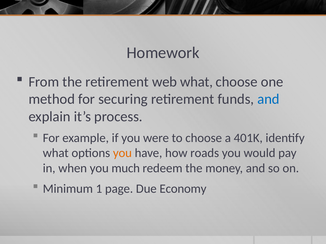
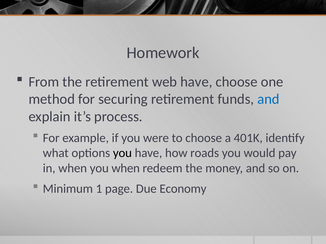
web what: what -> have
you at (122, 153) colour: orange -> black
you much: much -> when
